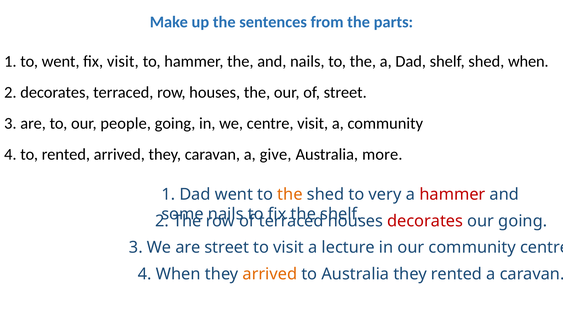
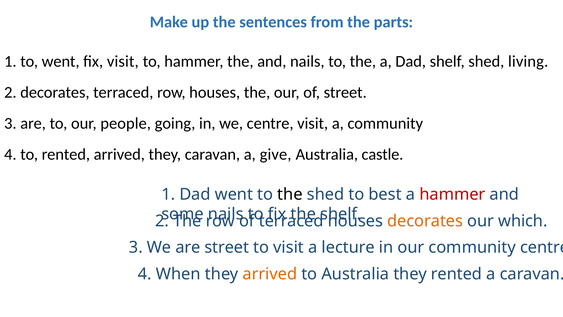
shed when: when -> living
more: more -> castle
the at (290, 194) colour: orange -> black
very: very -> best
decorates at (425, 221) colour: red -> orange
our going: going -> which
